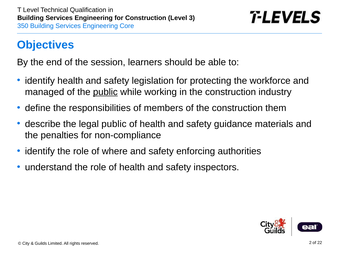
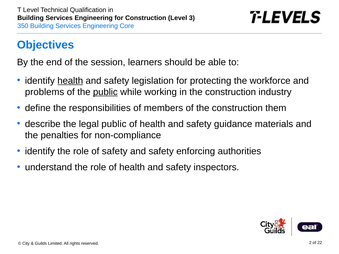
health at (70, 81) underline: none -> present
managed: managed -> problems
of where: where -> safety
